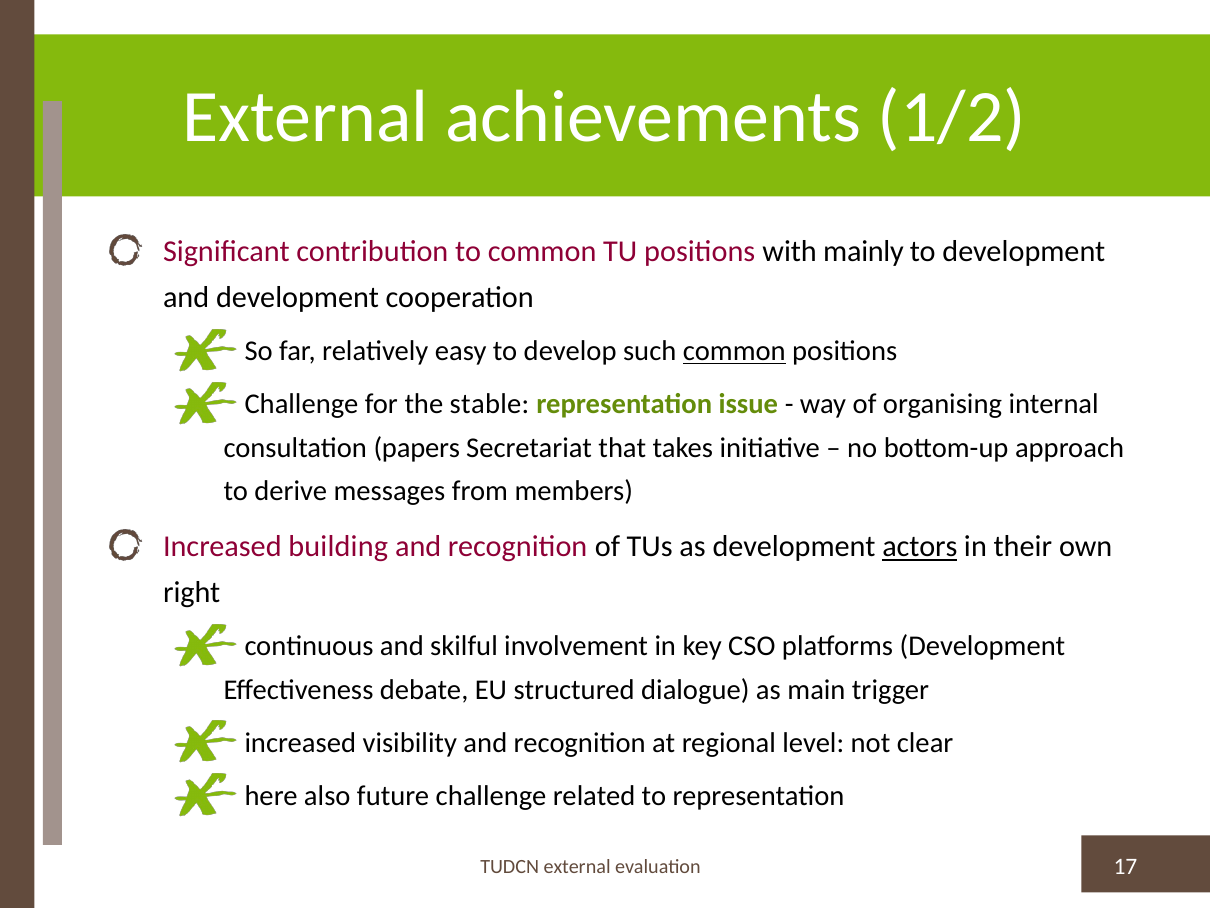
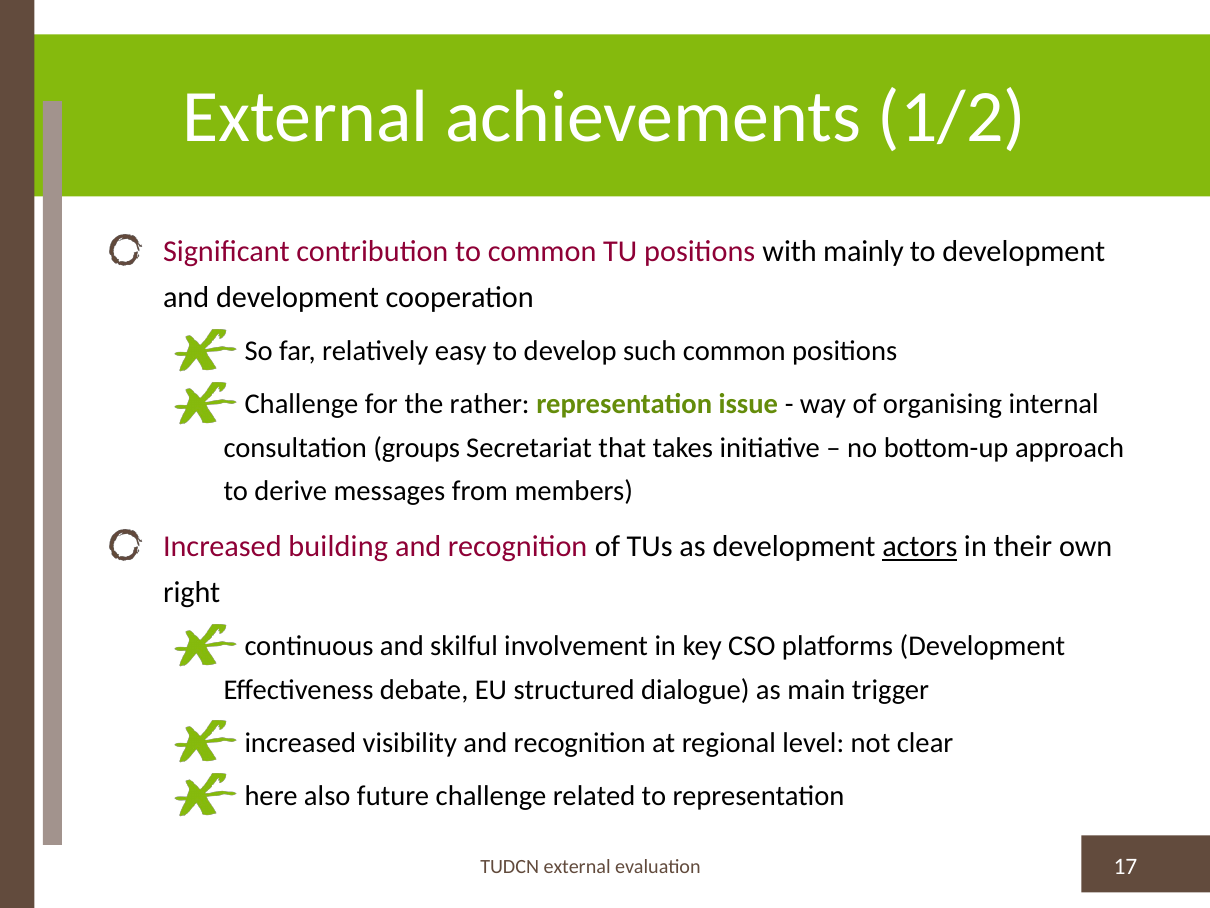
common at (734, 351) underline: present -> none
stable: stable -> rather
papers: papers -> groups
